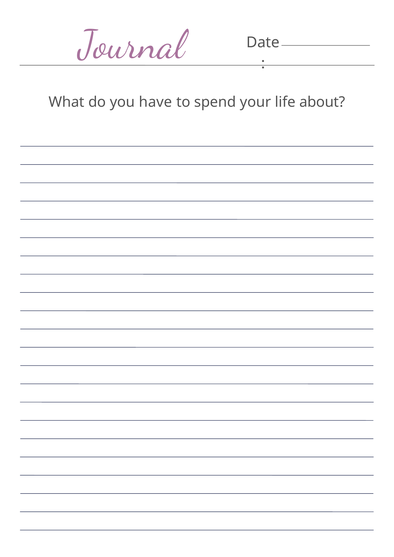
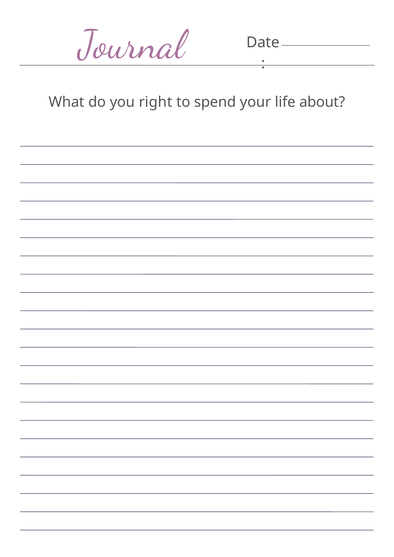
have: have -> right
